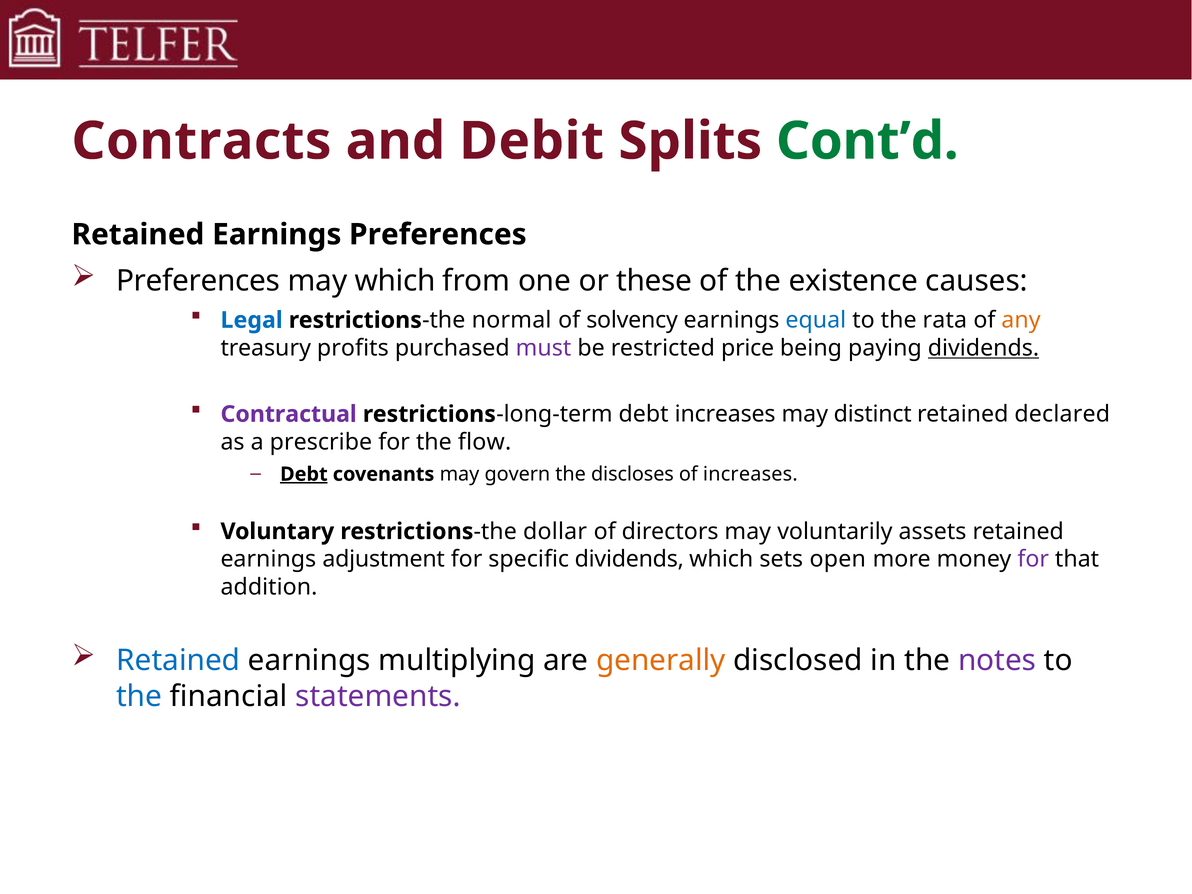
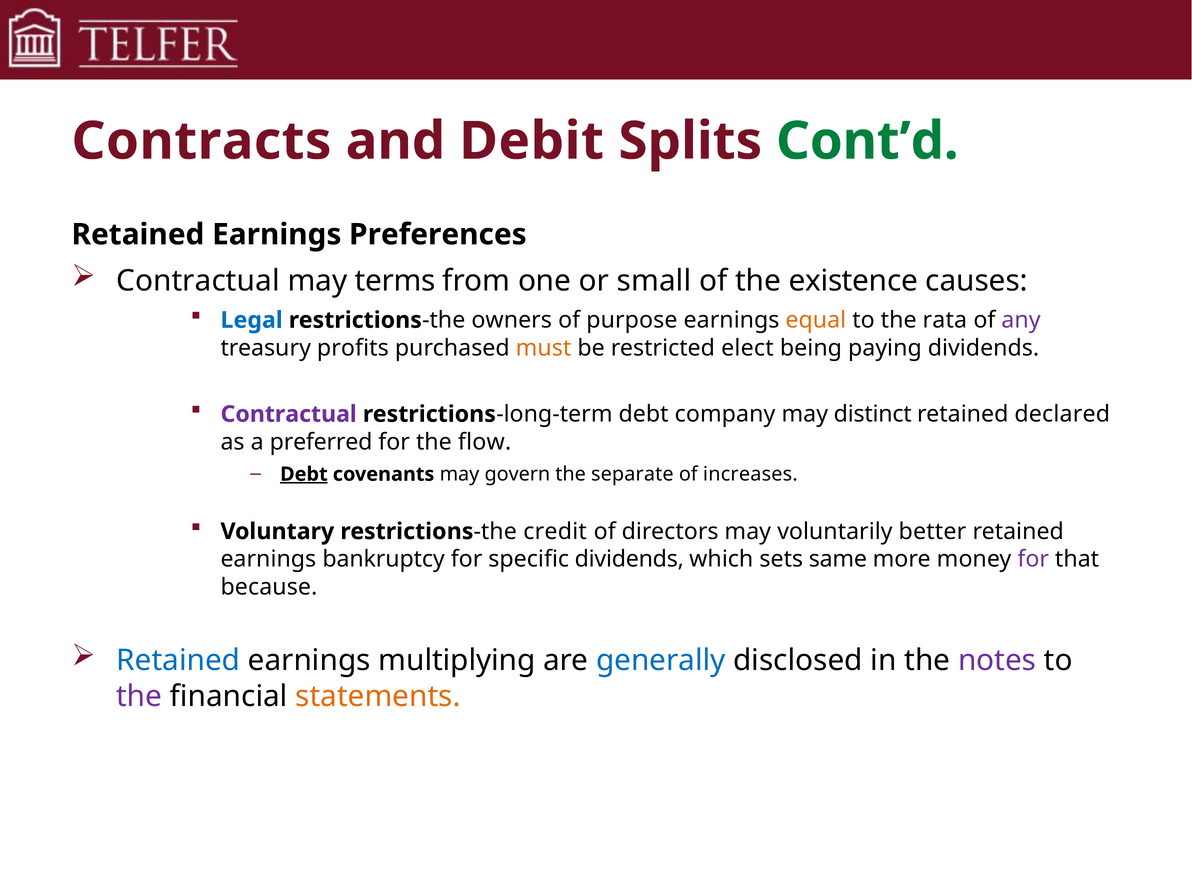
Preferences at (198, 281): Preferences -> Contractual
may which: which -> terms
these: these -> small
normal: normal -> owners
solvency: solvency -> purpose
equal colour: blue -> orange
any colour: orange -> purple
must colour: purple -> orange
price: price -> elect
dividends at (983, 348) underline: present -> none
debt increases: increases -> company
prescribe: prescribe -> preferred
discloses: discloses -> separate
dollar: dollar -> credit
assets: assets -> better
adjustment: adjustment -> bankruptcy
open: open -> same
addition: addition -> because
generally colour: orange -> blue
the at (139, 696) colour: blue -> purple
statements colour: purple -> orange
